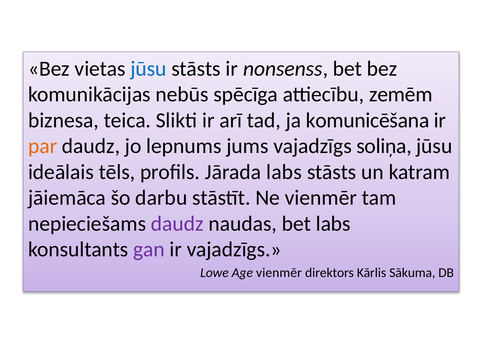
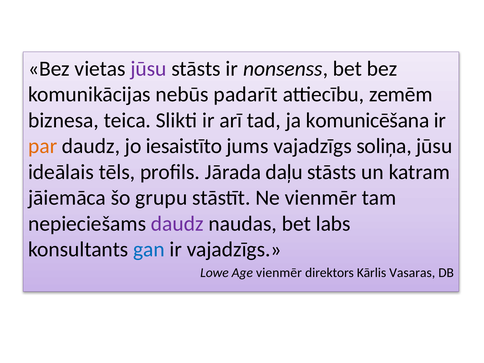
jūsu at (149, 69) colour: blue -> purple
spēcīga: spēcīga -> padarīt
lepnums: lepnums -> iesaistīto
Jārada labs: labs -> daļu
darbu: darbu -> grupu
gan colour: purple -> blue
Sākuma: Sākuma -> Vasaras
